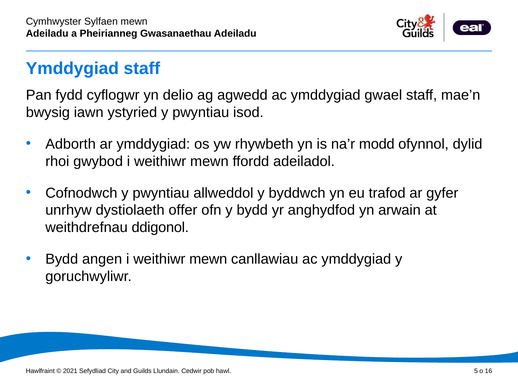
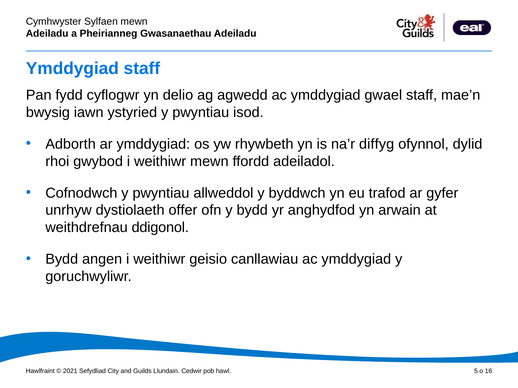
modd: modd -> diffyg
angen i weithiwr mewn: mewn -> geisio
